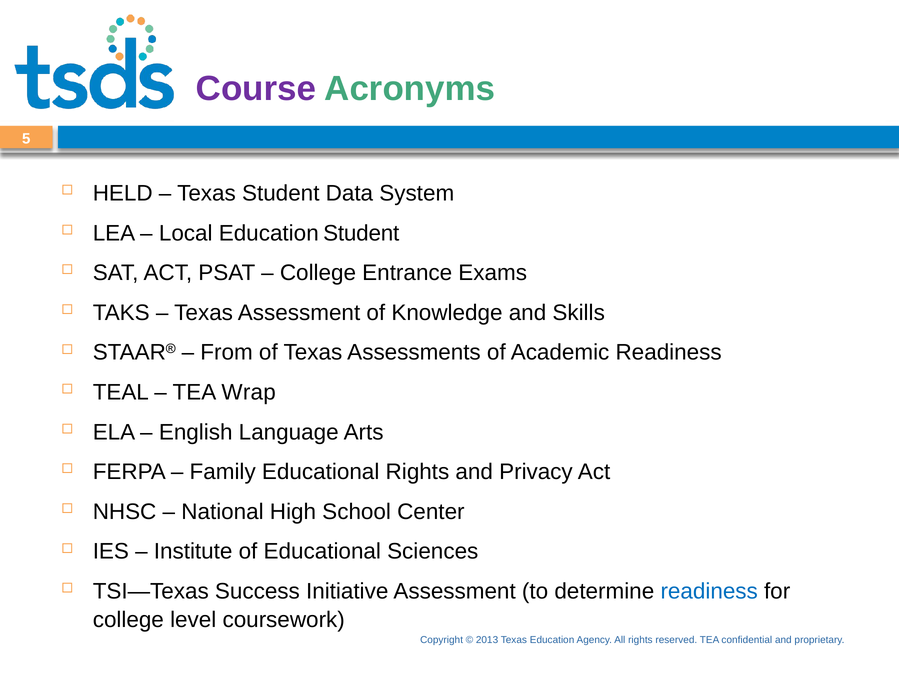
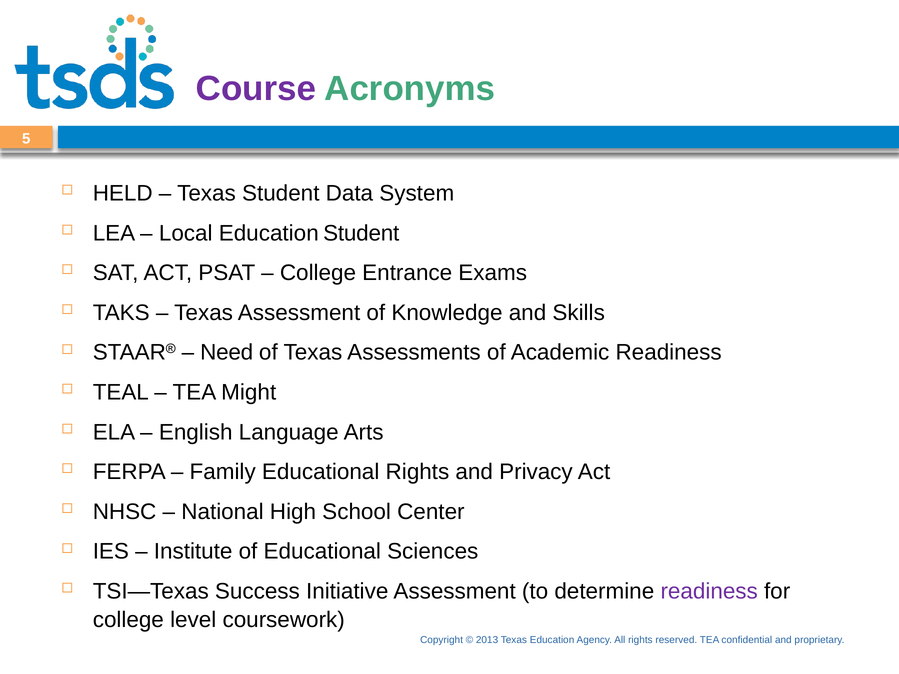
From: From -> Need
Wrap: Wrap -> Might
readiness at (709, 592) colour: blue -> purple
